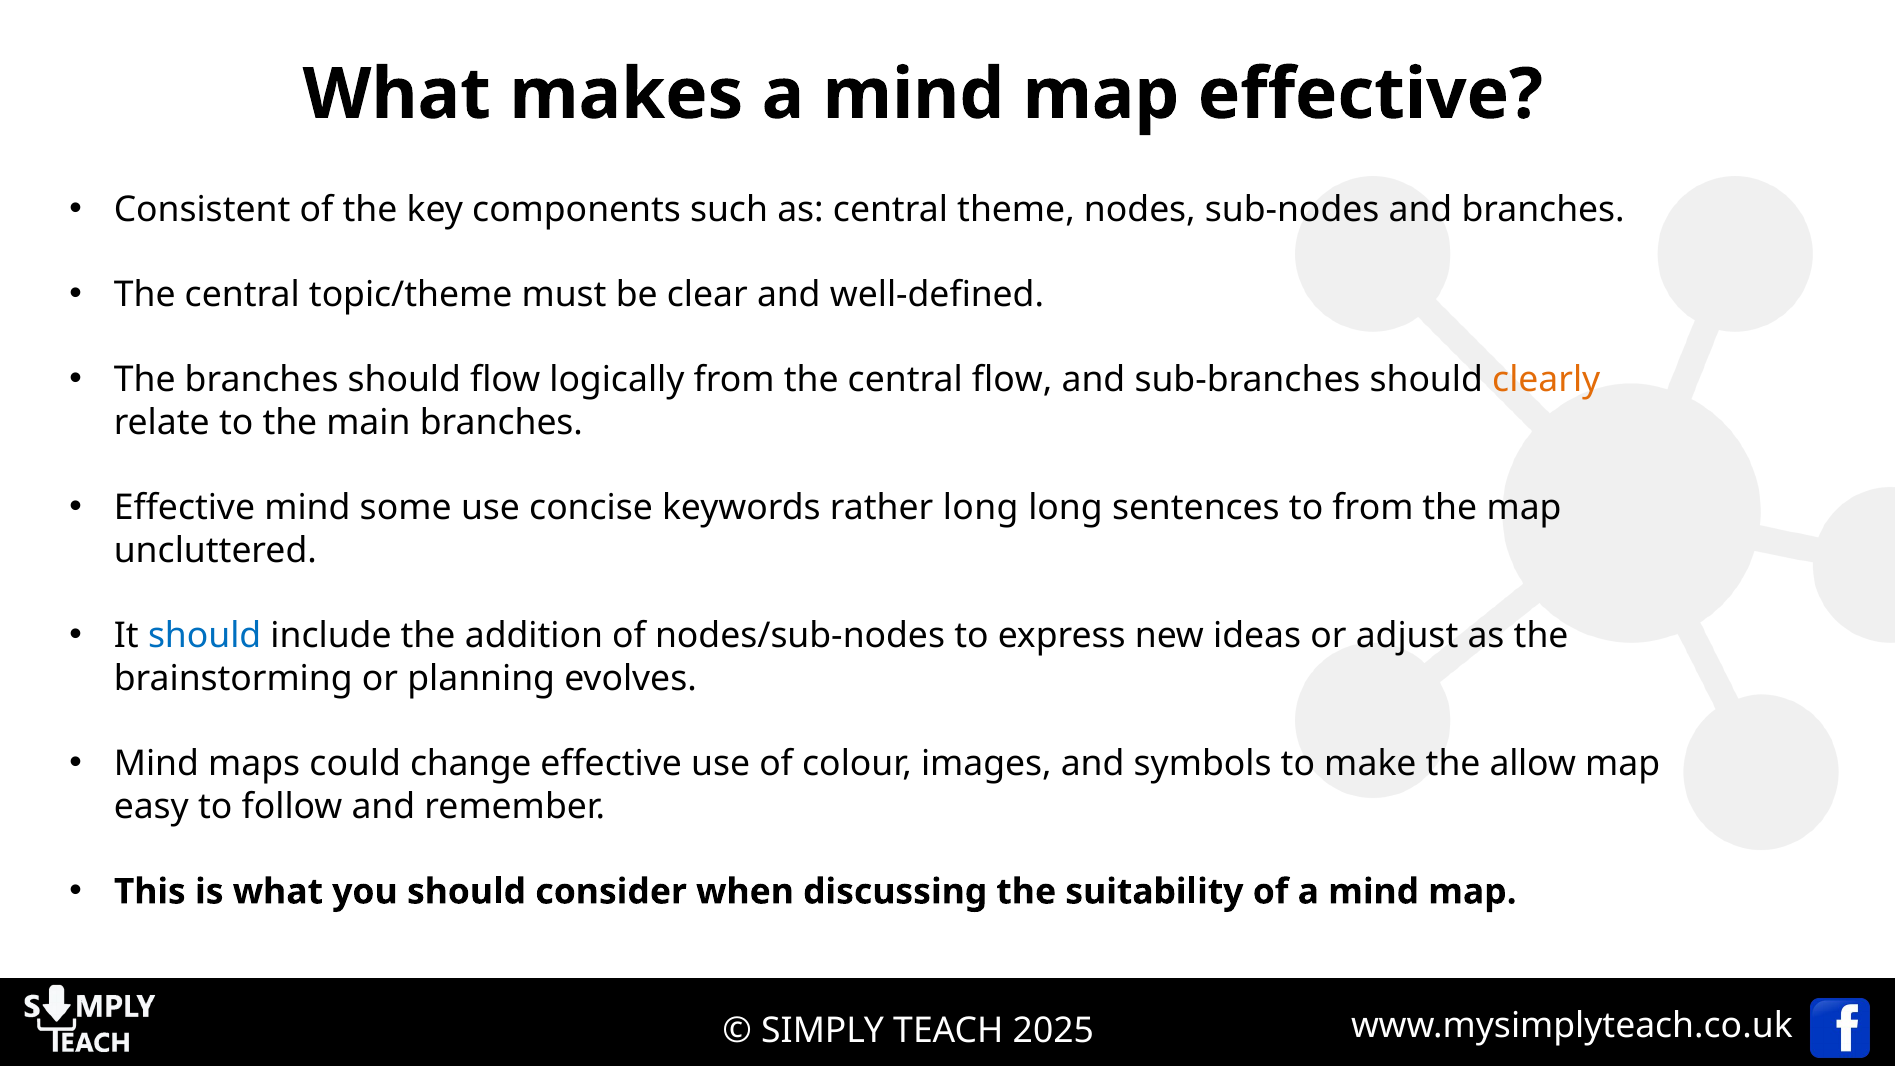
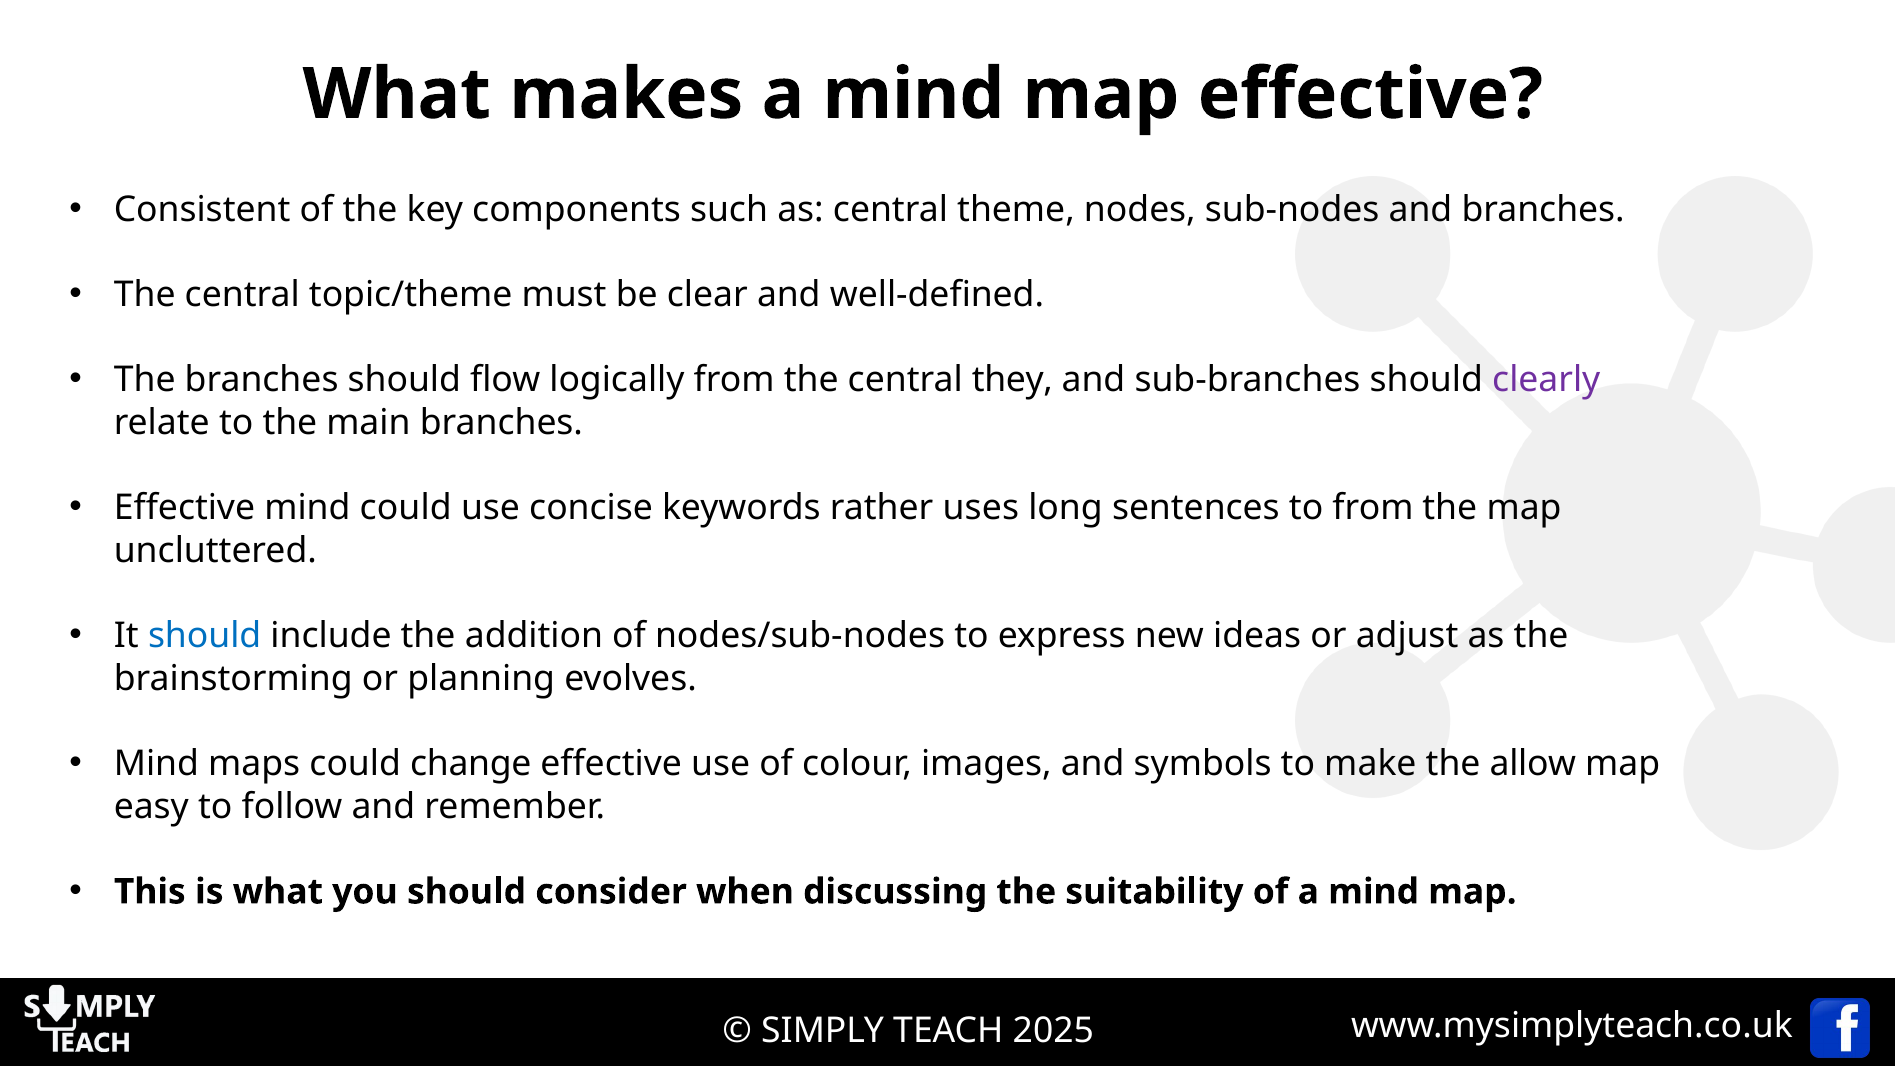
central flow: flow -> they
clearly colour: orange -> purple
mind some: some -> could
rather long: long -> uses
